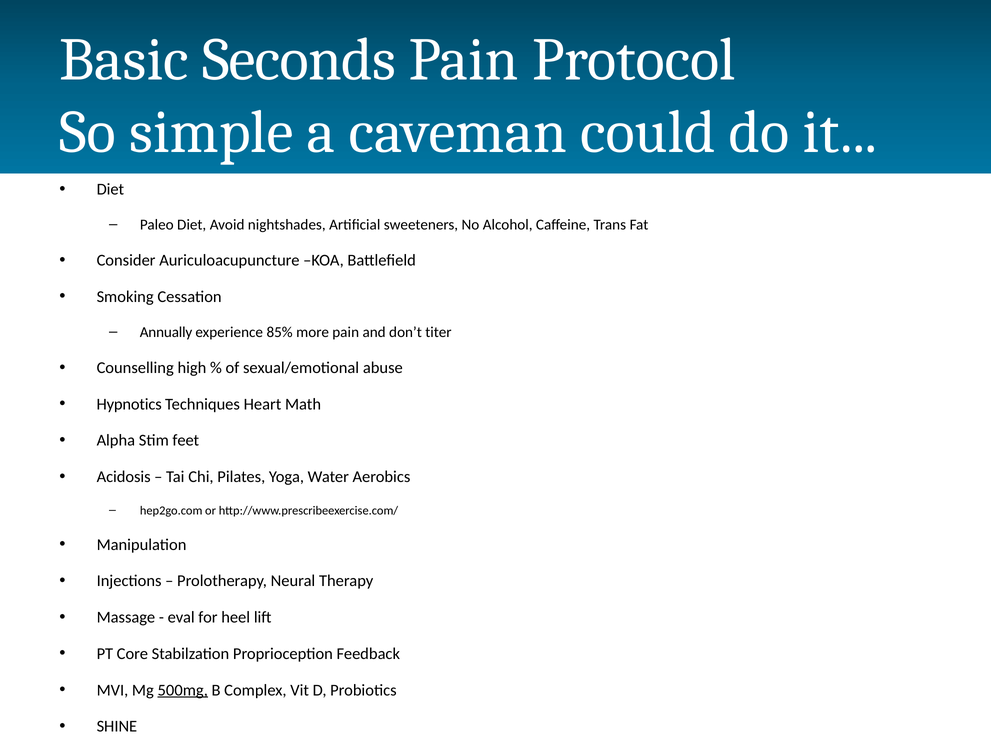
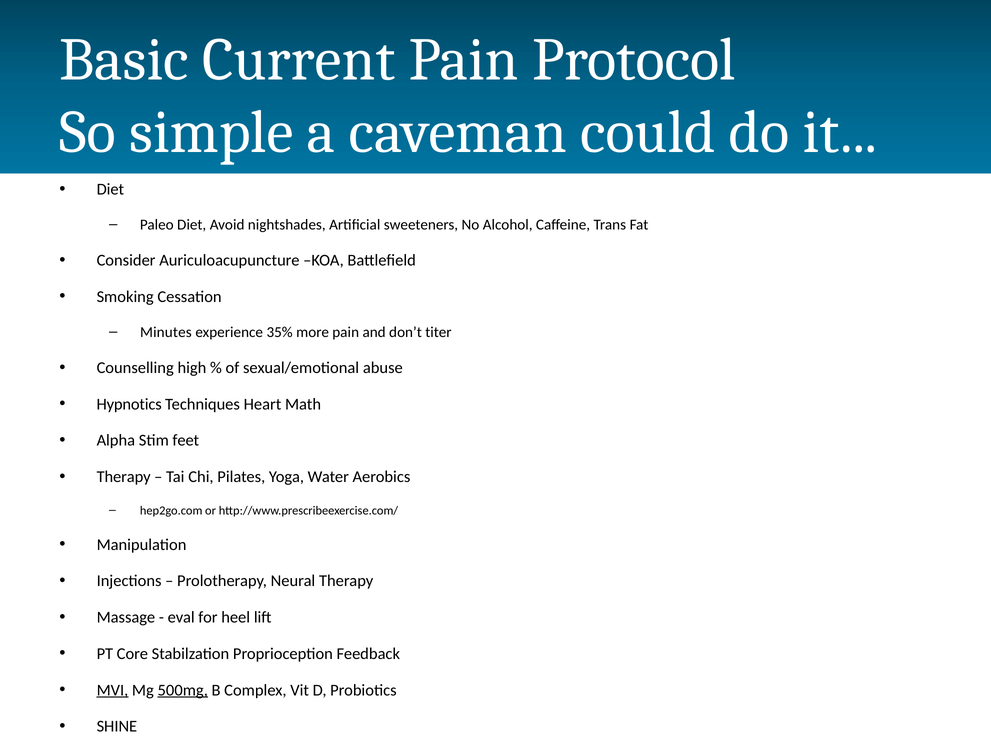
Seconds: Seconds -> Current
Annually: Annually -> Minutes
85%: 85% -> 35%
Acidosis at (124, 477): Acidosis -> Therapy
MVI underline: none -> present
